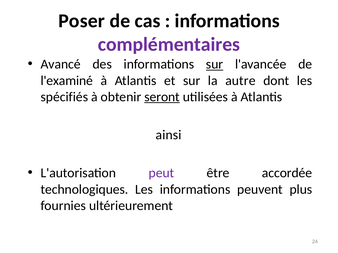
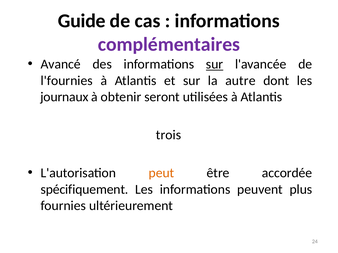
Poser: Poser -> Guide
l'examiné: l'examiné -> l'fournies
spécifiés: spécifiés -> journaux
seront underline: present -> none
ainsi: ainsi -> trois
peut colour: purple -> orange
technologiques: technologiques -> spécifiquement
